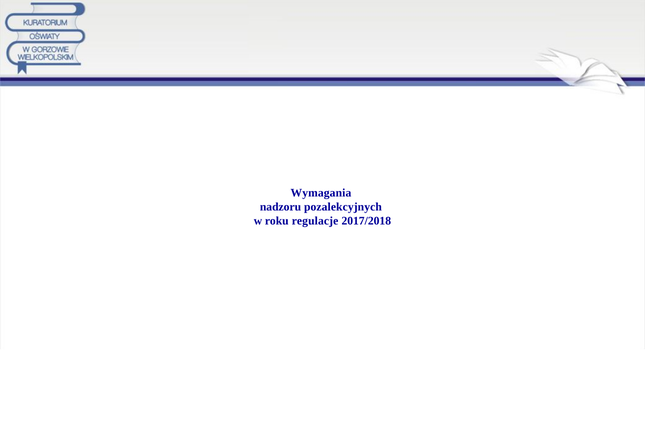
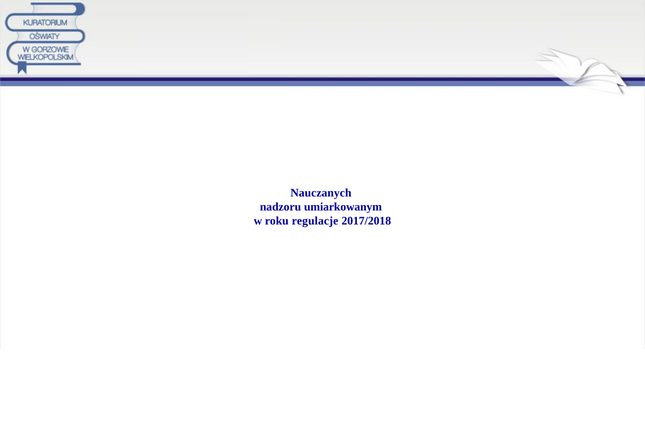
Wymagania: Wymagania -> Nauczanych
pozalekcyjnych: pozalekcyjnych -> umiarkowanym
